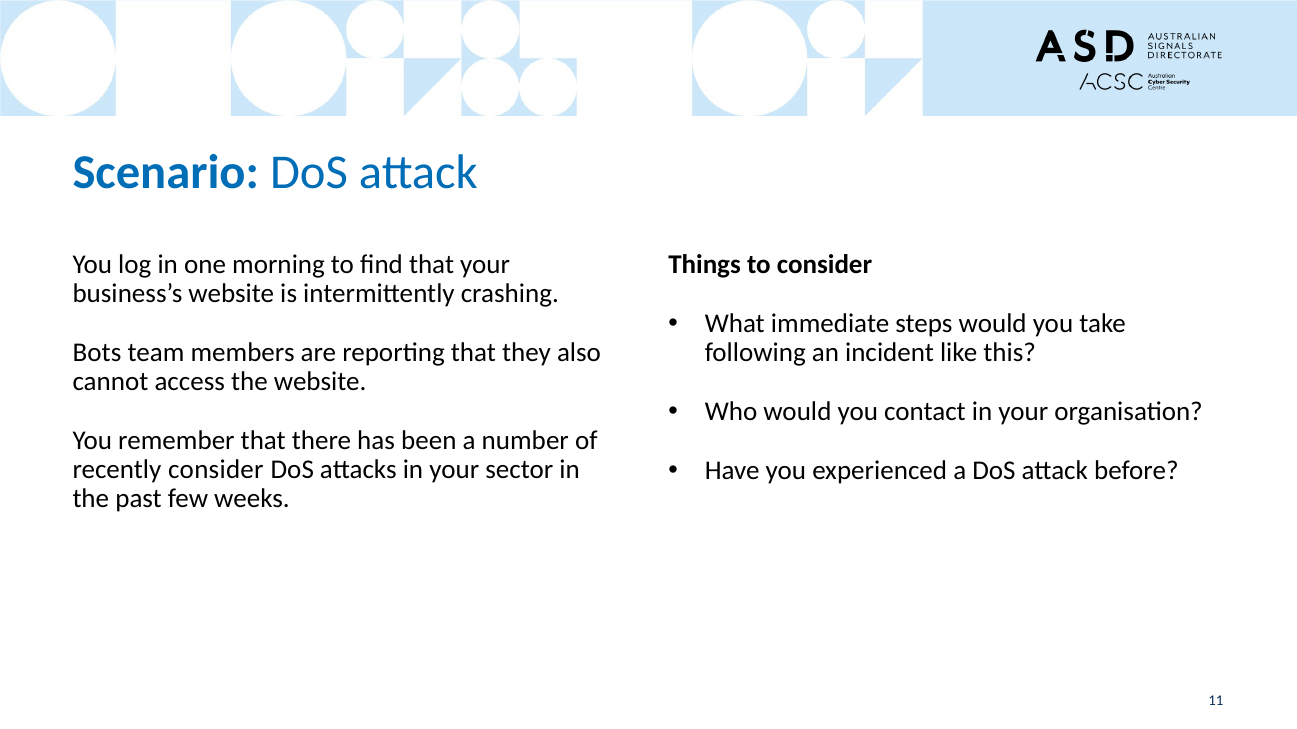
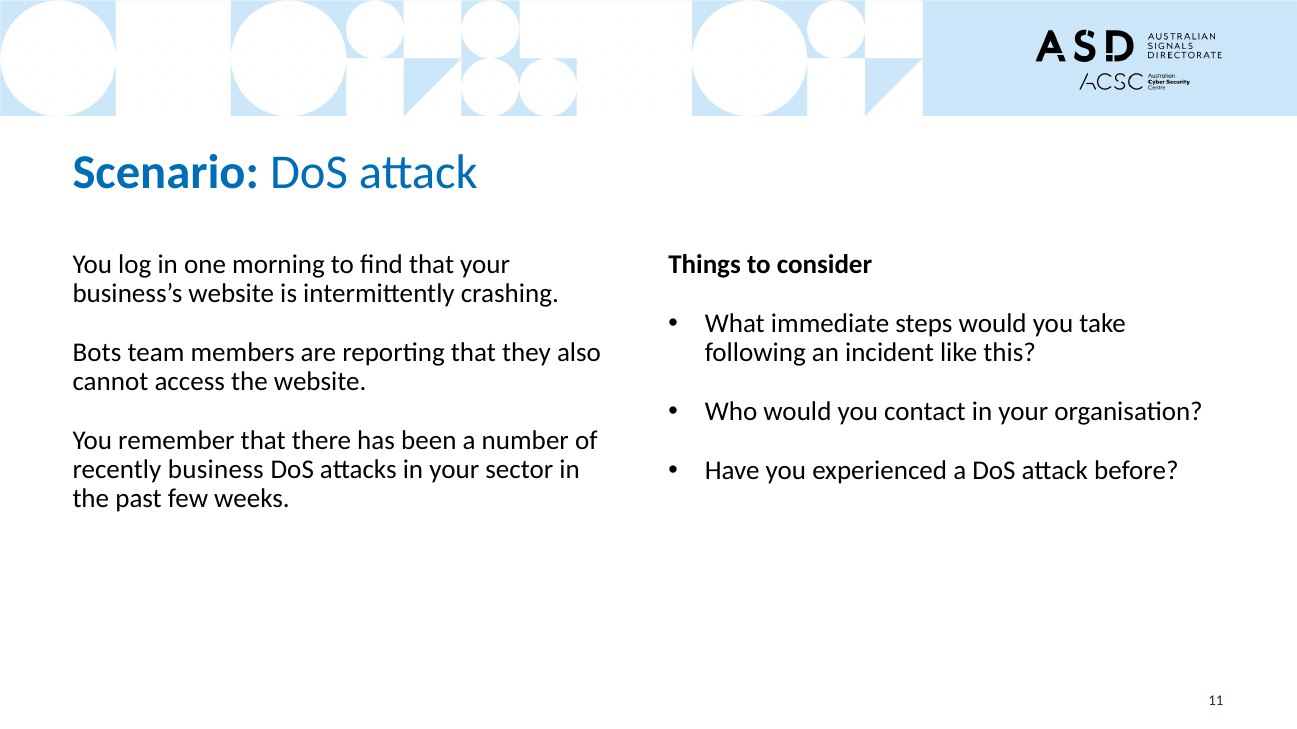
recently consider: consider -> business
